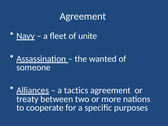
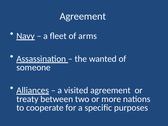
unite: unite -> arms
tactics: tactics -> visited
